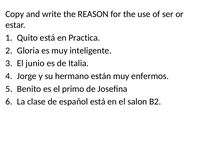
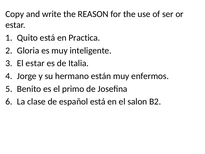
El junio: junio -> estar
